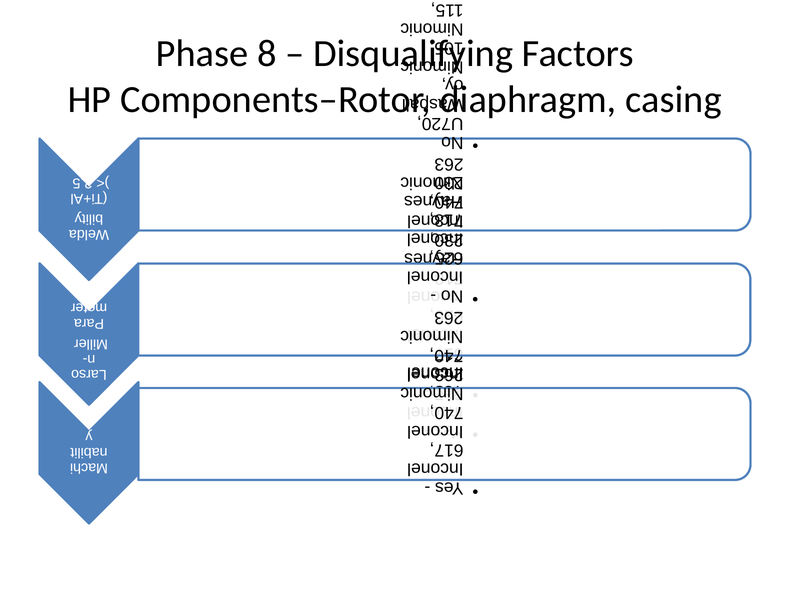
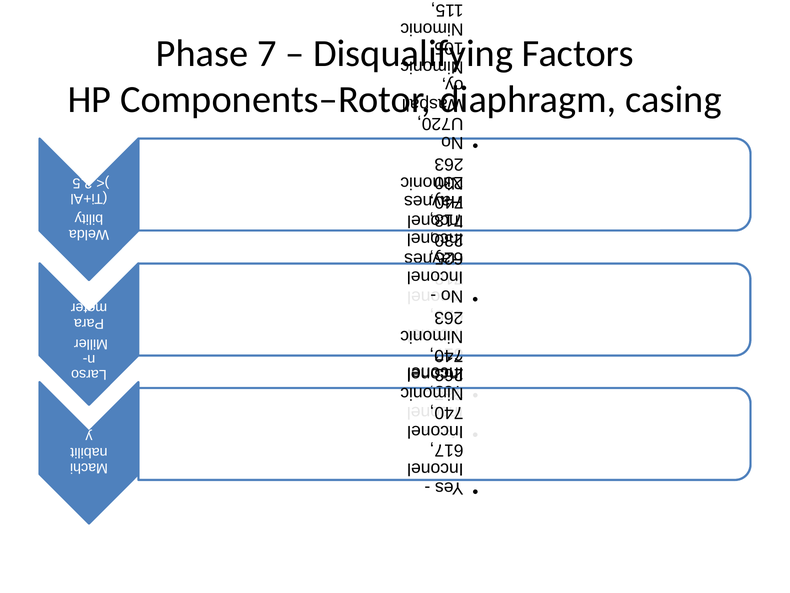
Phase 8: 8 -> 7
